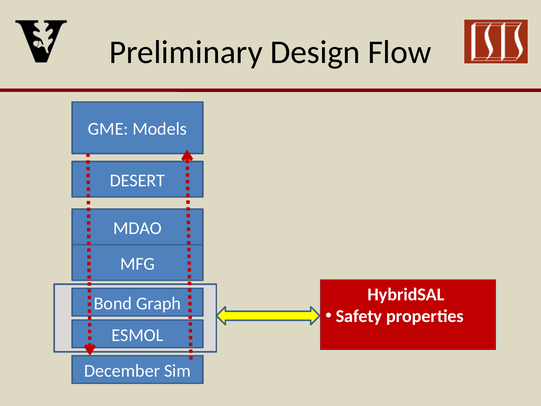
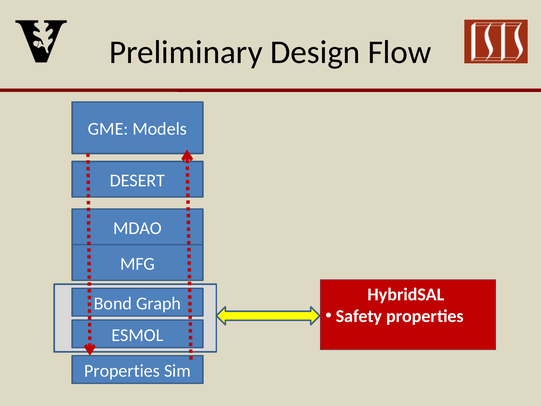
December at (122, 371): December -> Properties
